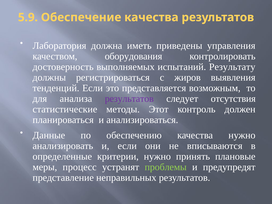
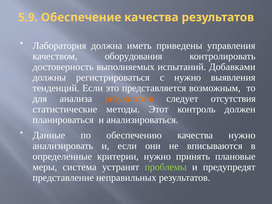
Результату: Результату -> Добавками
с жиров: жиров -> нужно
результатов at (129, 99) colour: purple -> orange
процесс: процесс -> система
